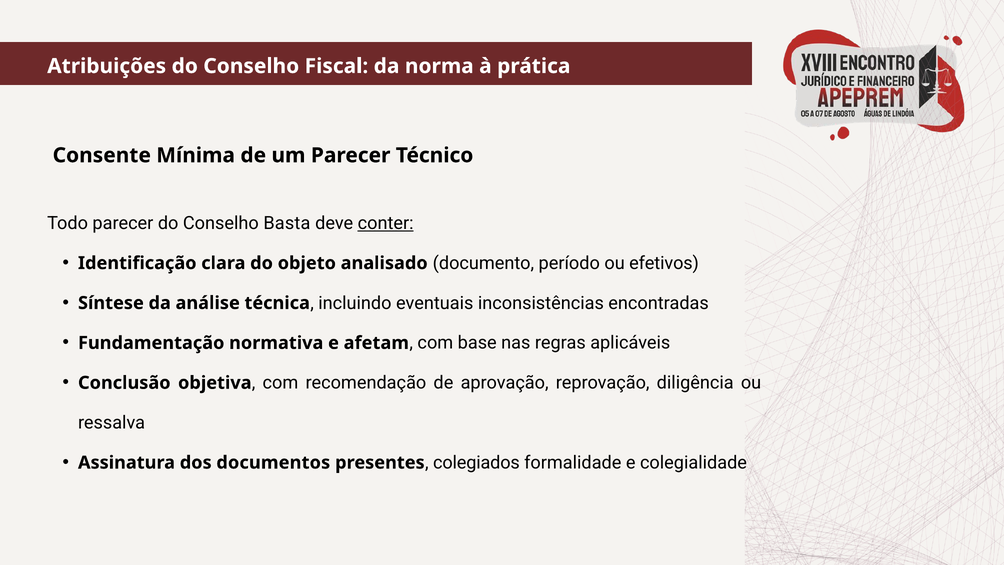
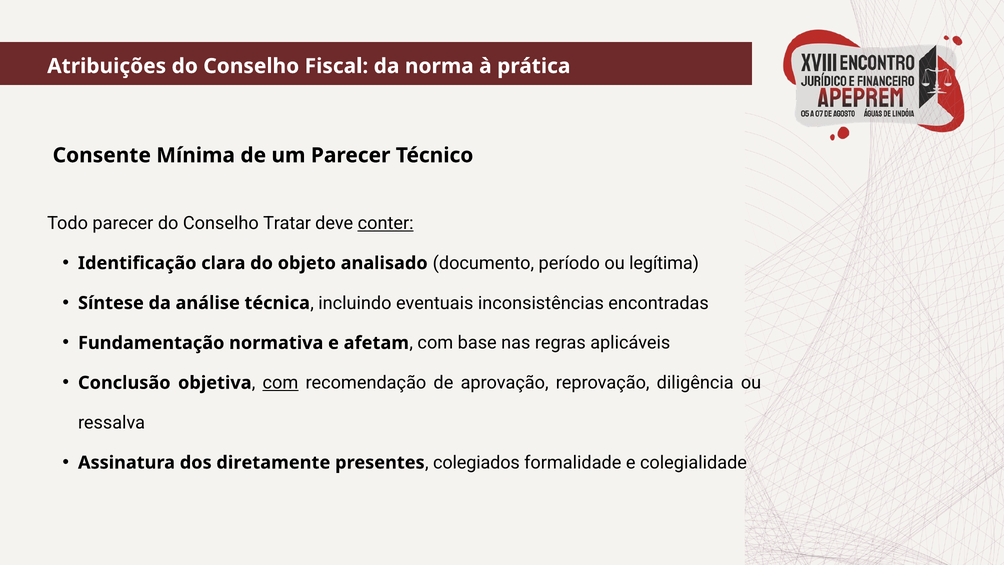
Basta: Basta -> Tratar
efetivos: efetivos -> legítima
com at (280, 383) underline: none -> present
documentos: documentos -> diretamente
